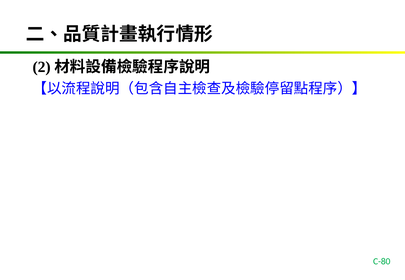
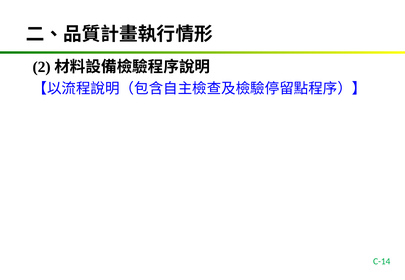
C-80: C-80 -> C-14
